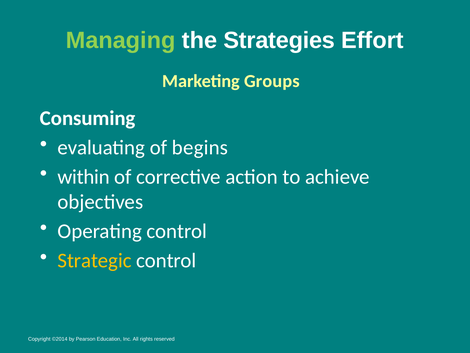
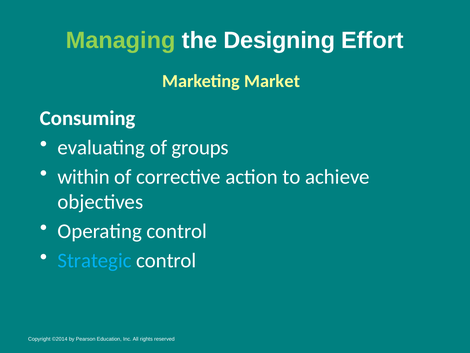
Strategies: Strategies -> Designing
Groups: Groups -> Market
begins: begins -> groups
Strategic colour: yellow -> light blue
